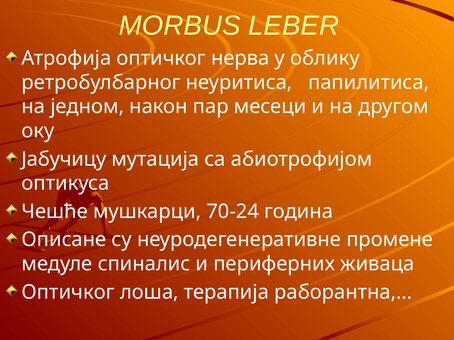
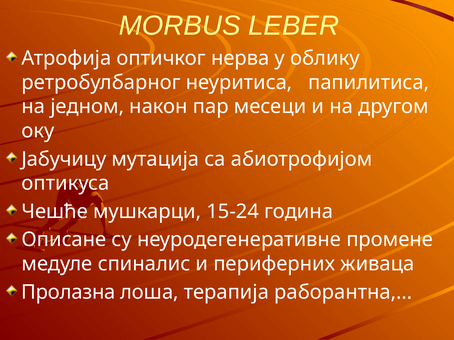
70-24: 70-24 -> 15-24
Оптичког at (68, 292): Оптичког -> Пролазна
